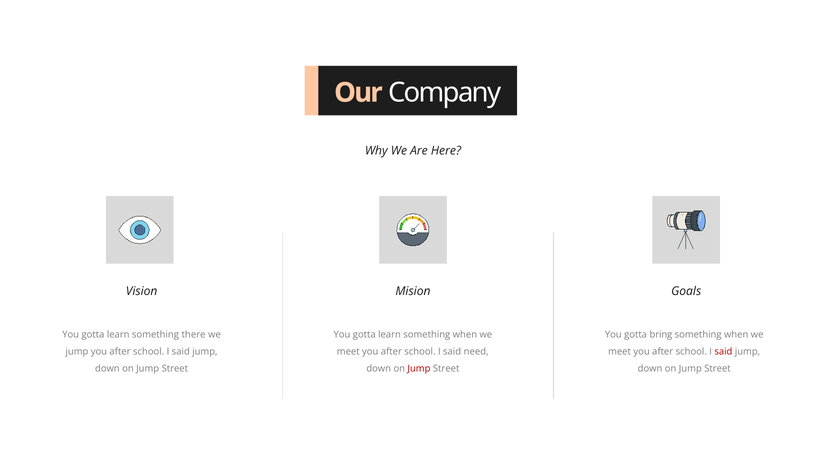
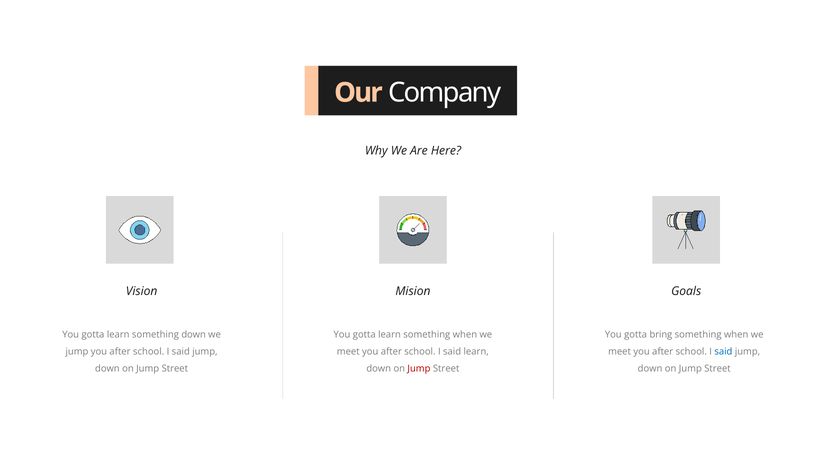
something there: there -> down
said need: need -> learn
said at (723, 351) colour: red -> blue
